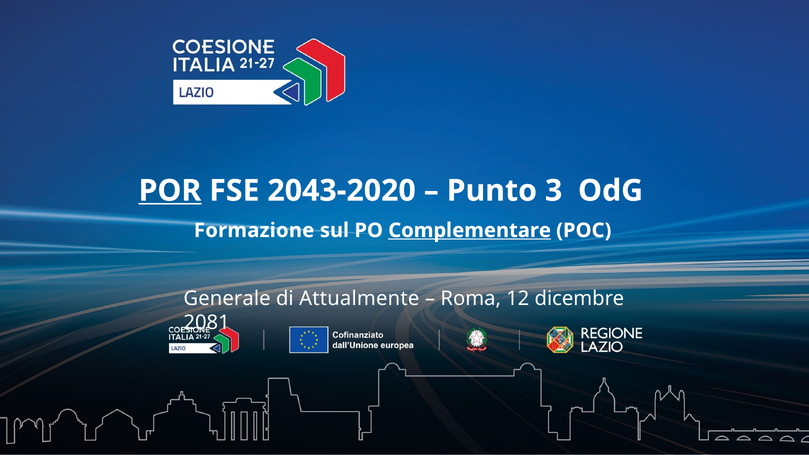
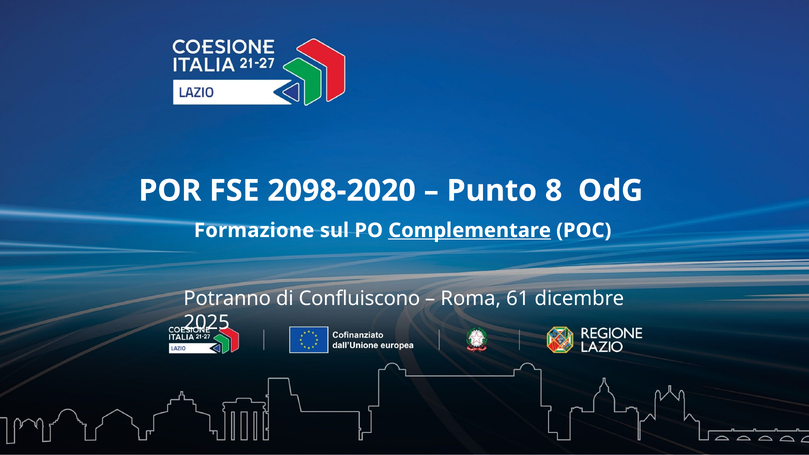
POR underline: present -> none
2043-2020: 2043-2020 -> 2098-2020
3: 3 -> 8
Generale: Generale -> Potranno
Attualmente: Attualmente -> Confluiscono
12: 12 -> 61
2081: 2081 -> 2025
